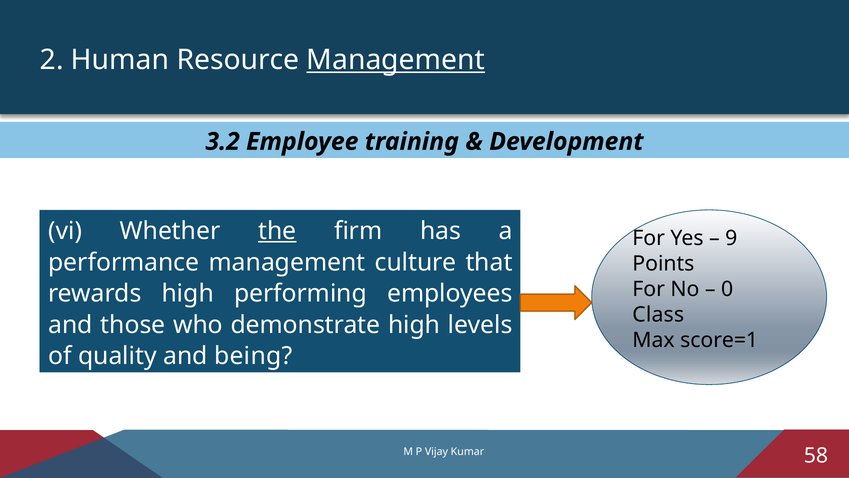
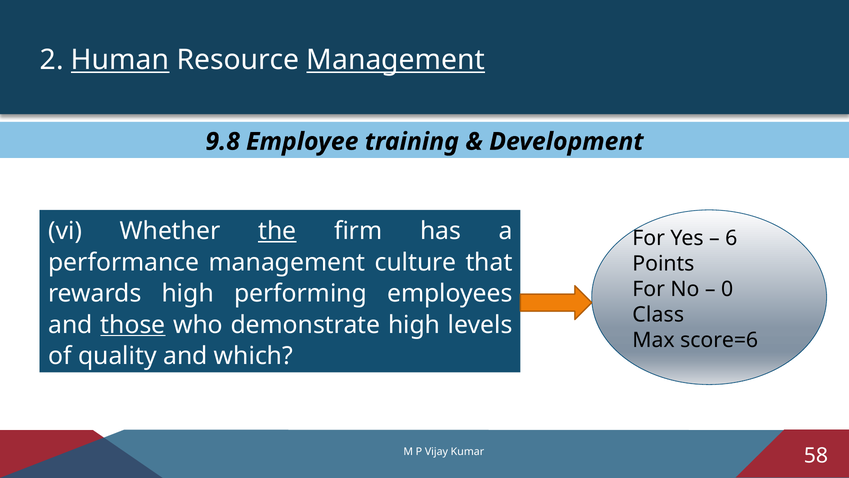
Human underline: none -> present
3.2: 3.2 -> 9.8
9: 9 -> 6
those underline: none -> present
score=1: score=1 -> score=6
being: being -> which
